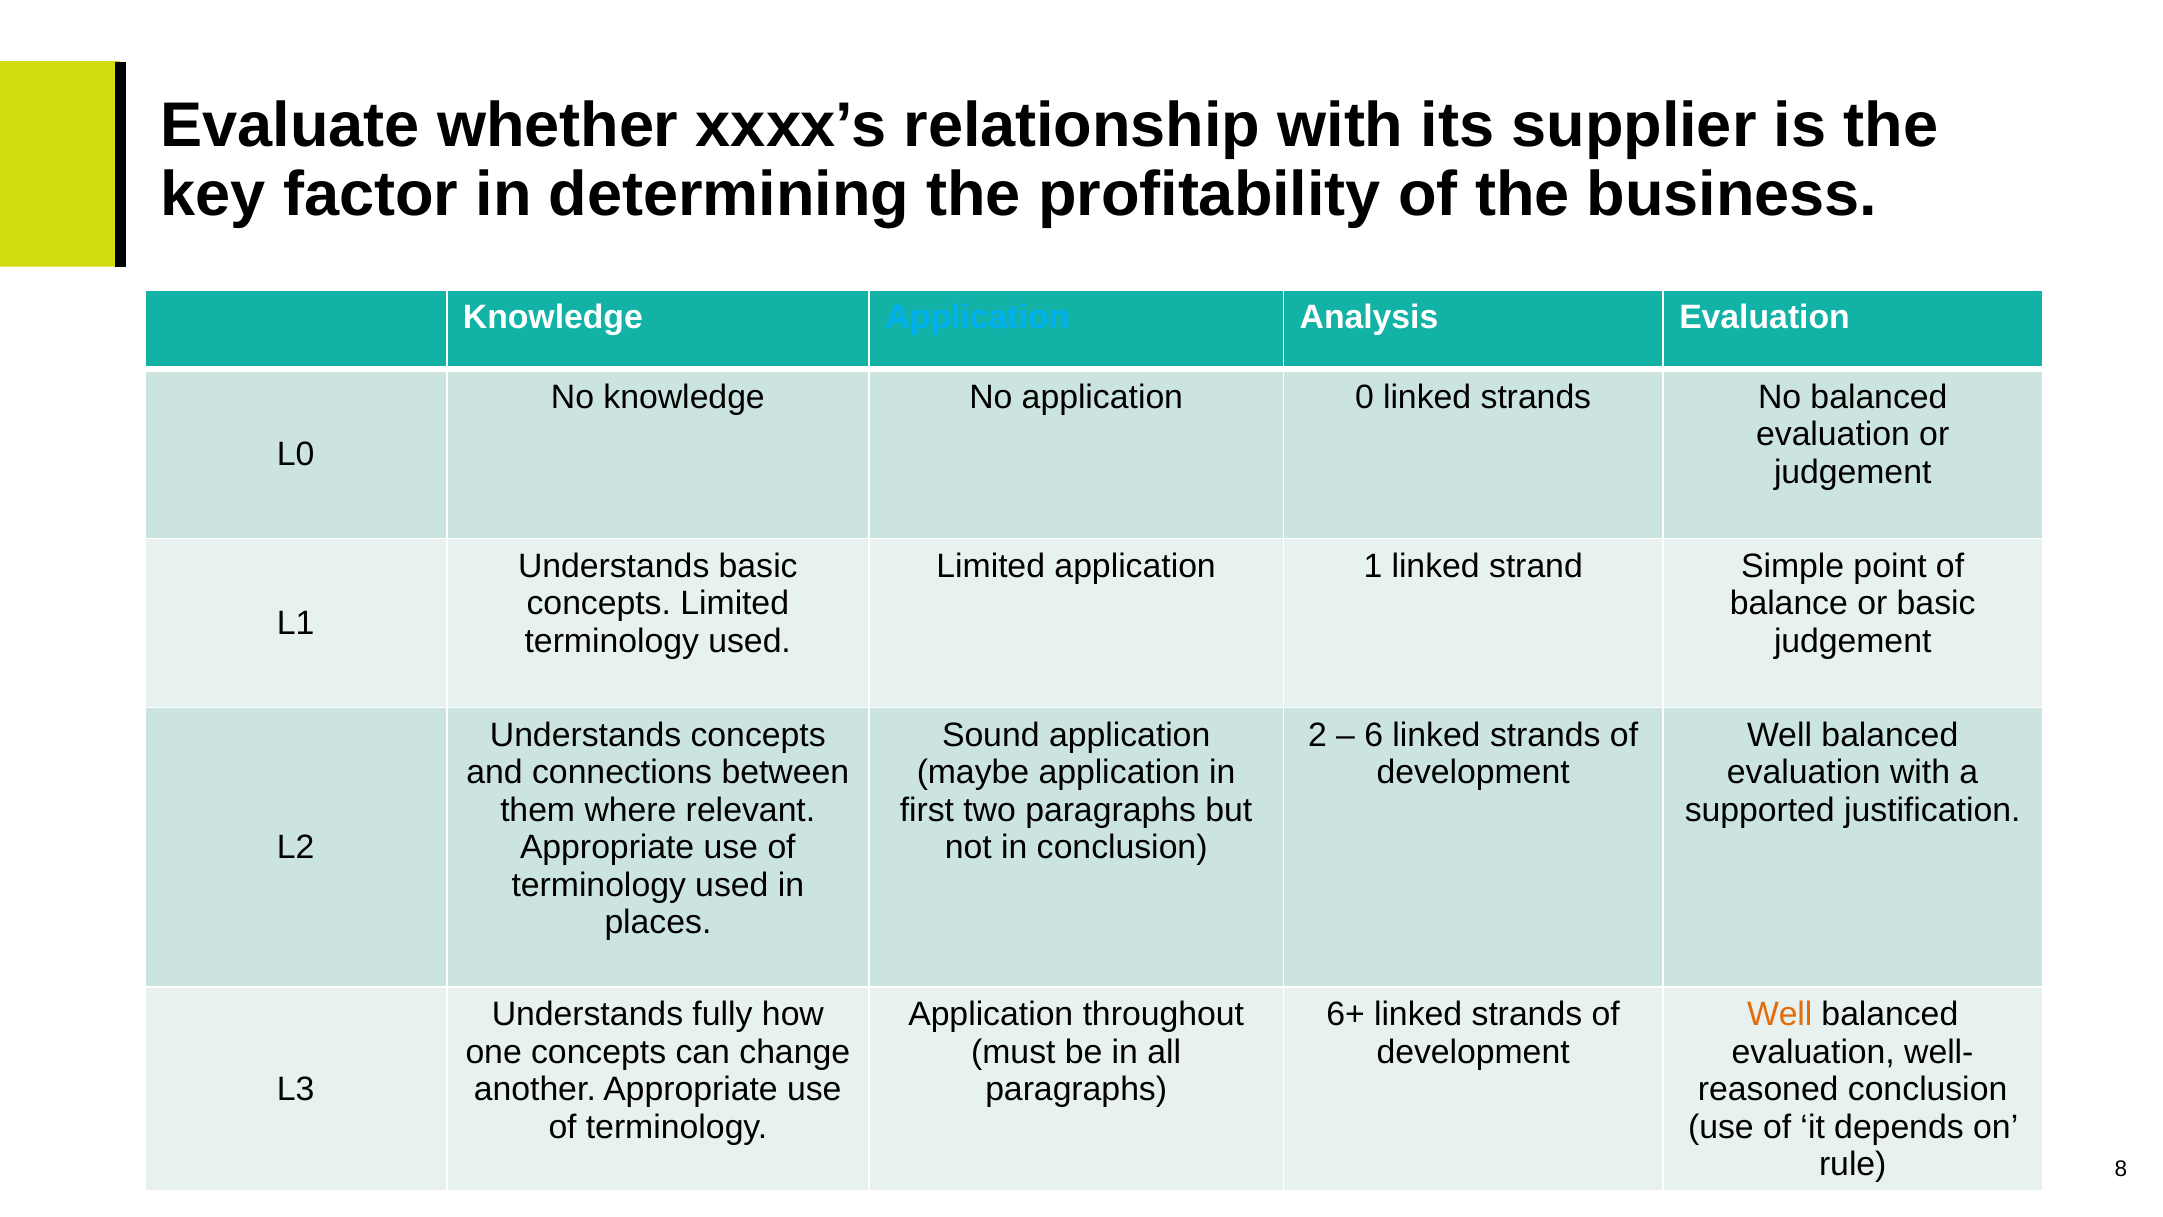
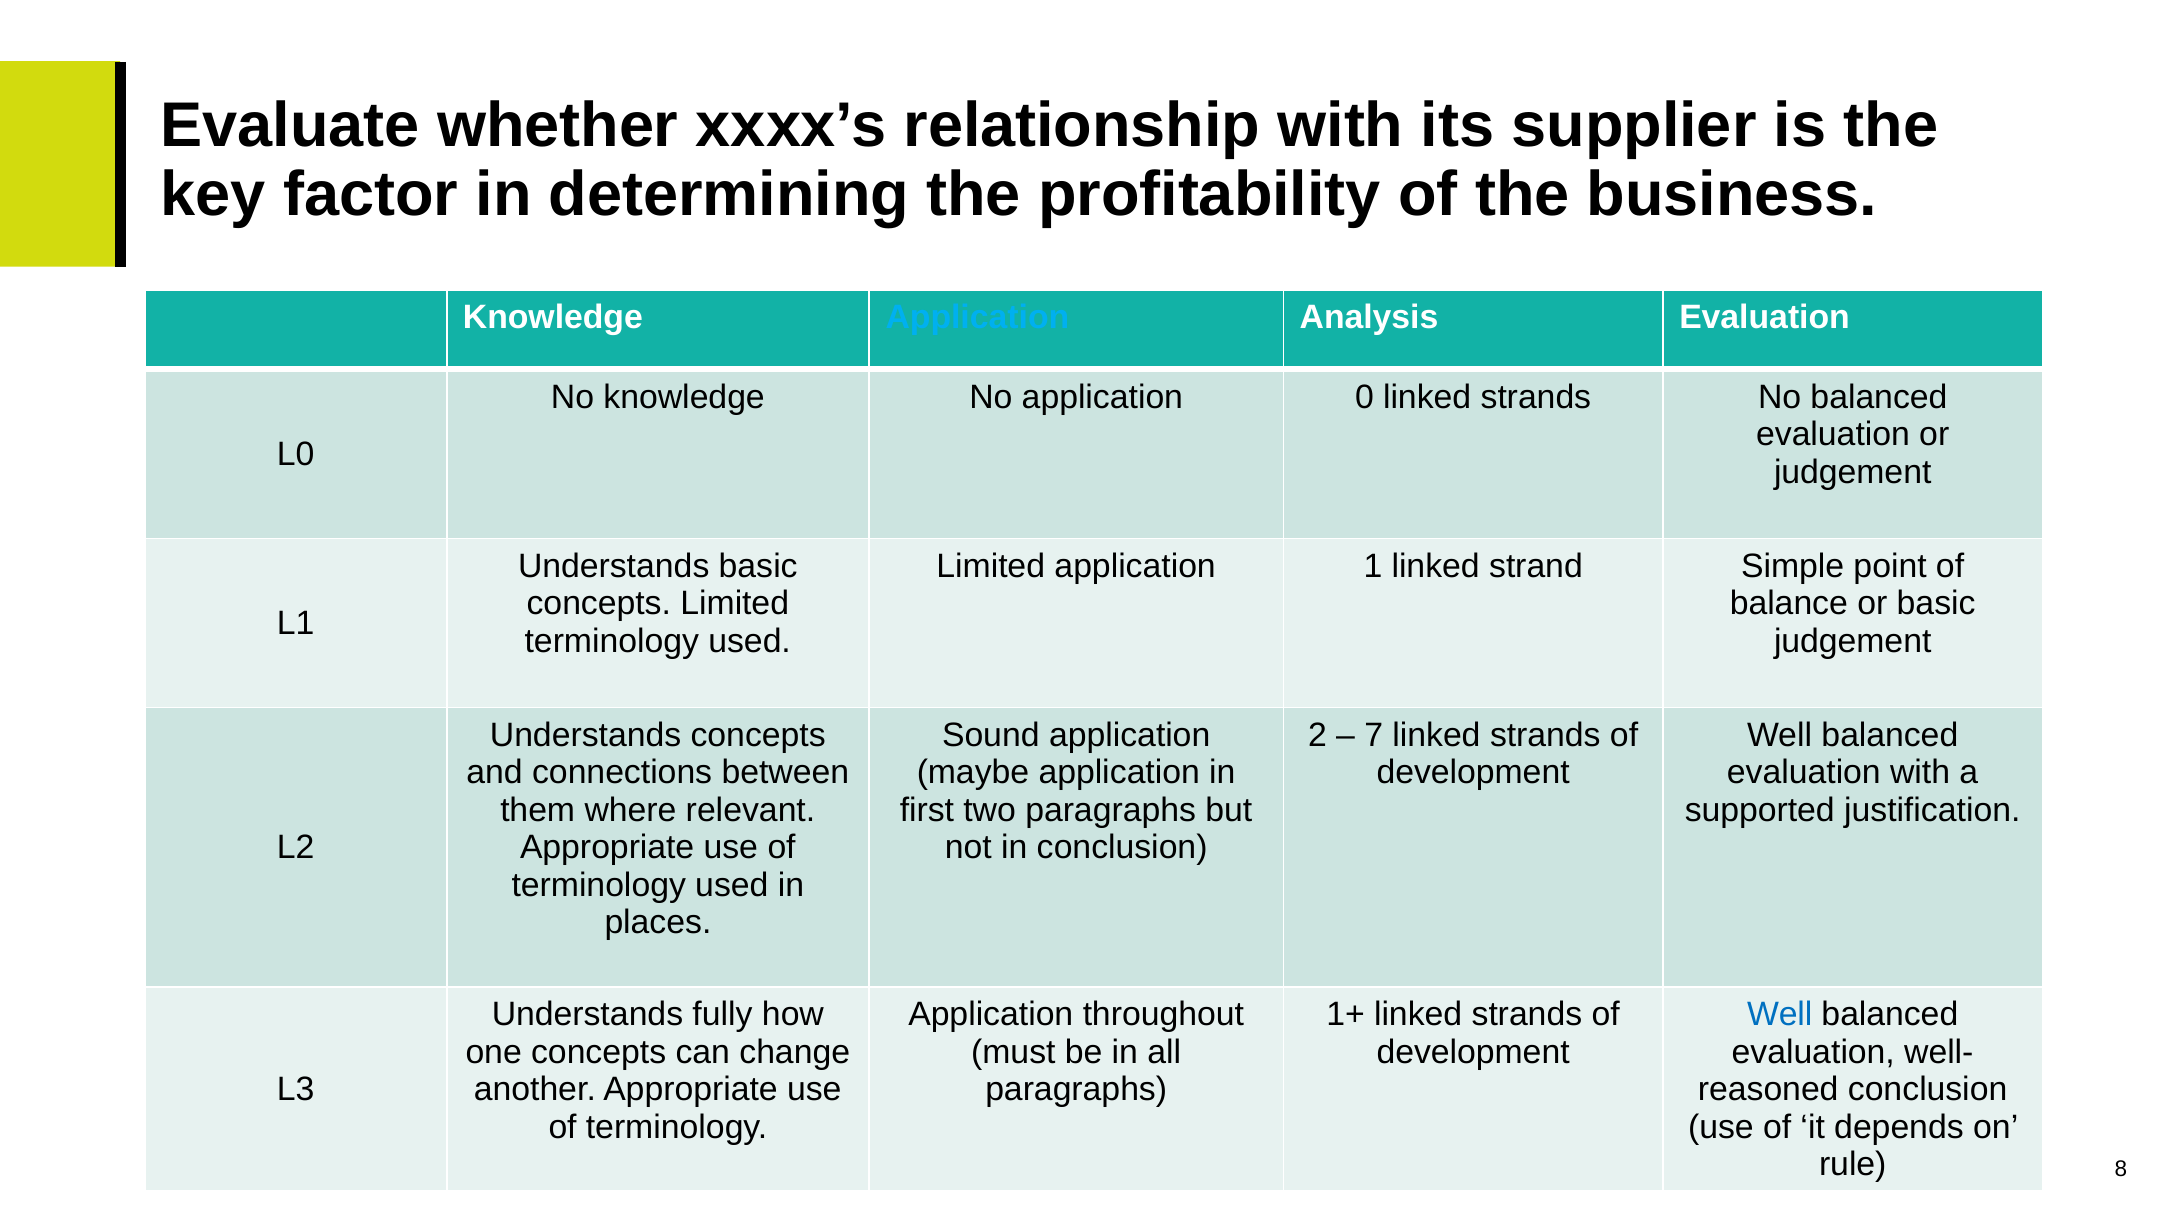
6: 6 -> 7
6+: 6+ -> 1+
Well at (1780, 1014) colour: orange -> blue
